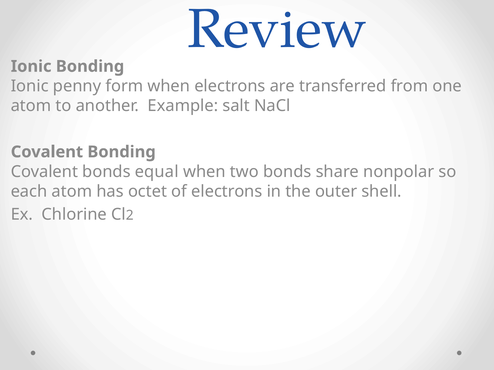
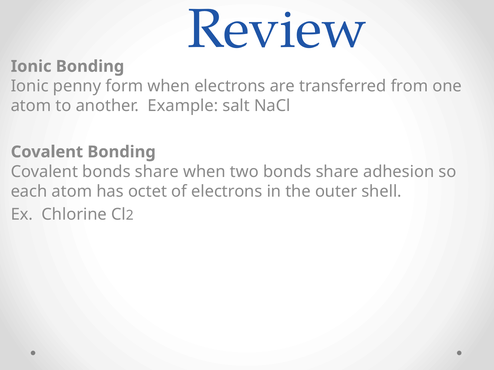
Covalent bonds equal: equal -> share
nonpolar: nonpolar -> adhesion
